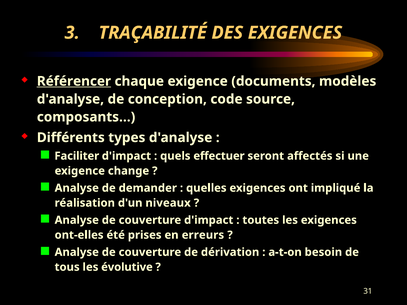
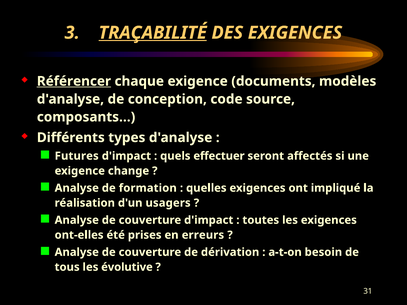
TRAÇABILITÉ underline: none -> present
Faciliter: Faciliter -> Futures
demander: demander -> formation
niveaux: niveaux -> usagers
